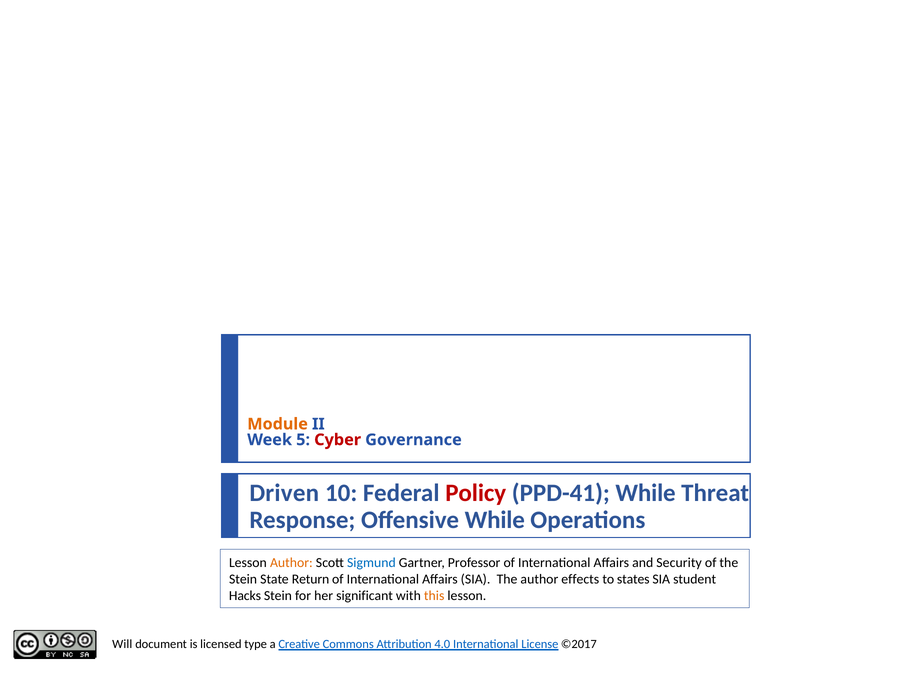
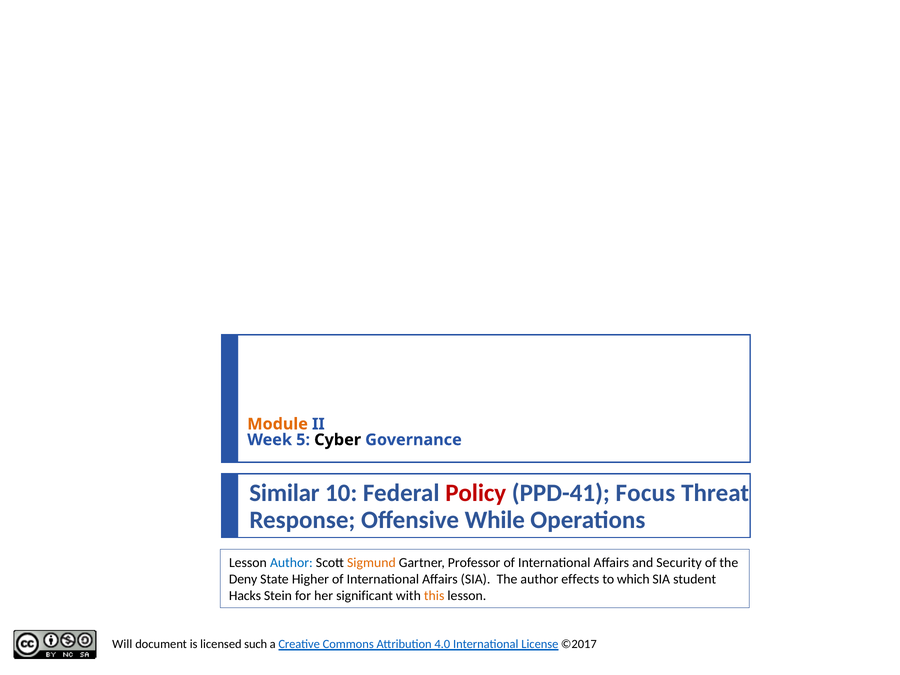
Cyber colour: red -> black
Driven: Driven -> Similar
PPD-41 While: While -> Focus
Author at (291, 563) colour: orange -> blue
Sigmund colour: blue -> orange
Stein at (243, 579): Stein -> Deny
Return: Return -> Higher
states: states -> which
type: type -> such
